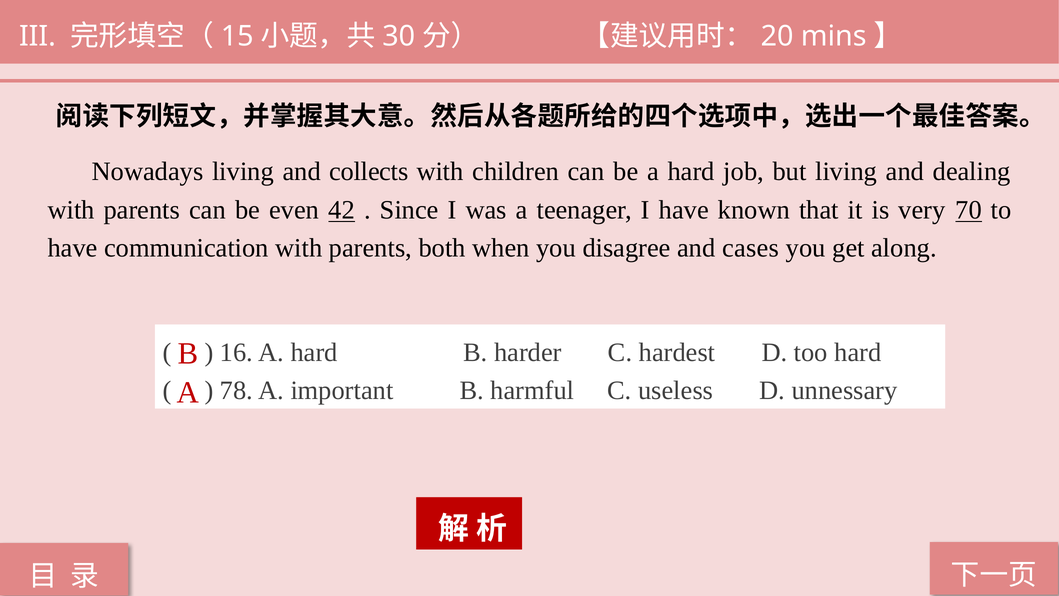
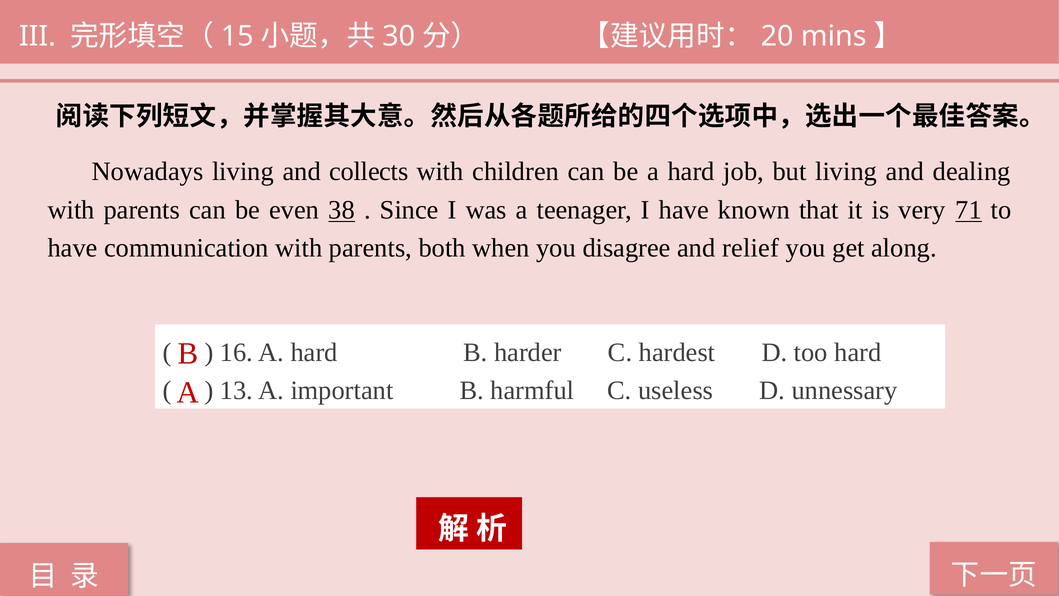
42: 42 -> 38
70: 70 -> 71
cases: cases -> relief
78: 78 -> 13
